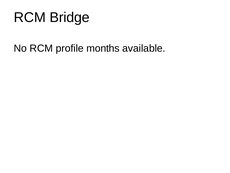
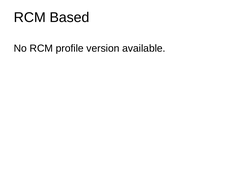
Bridge: Bridge -> Based
months: months -> version
